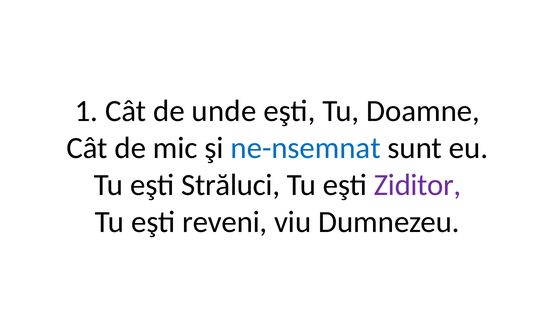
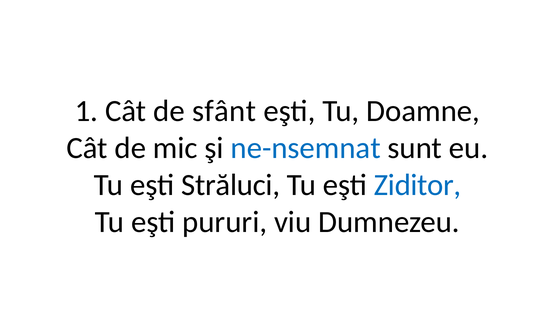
unde: unde -> sfânt
Ziditor colour: purple -> blue
reveni: reveni -> pururi
